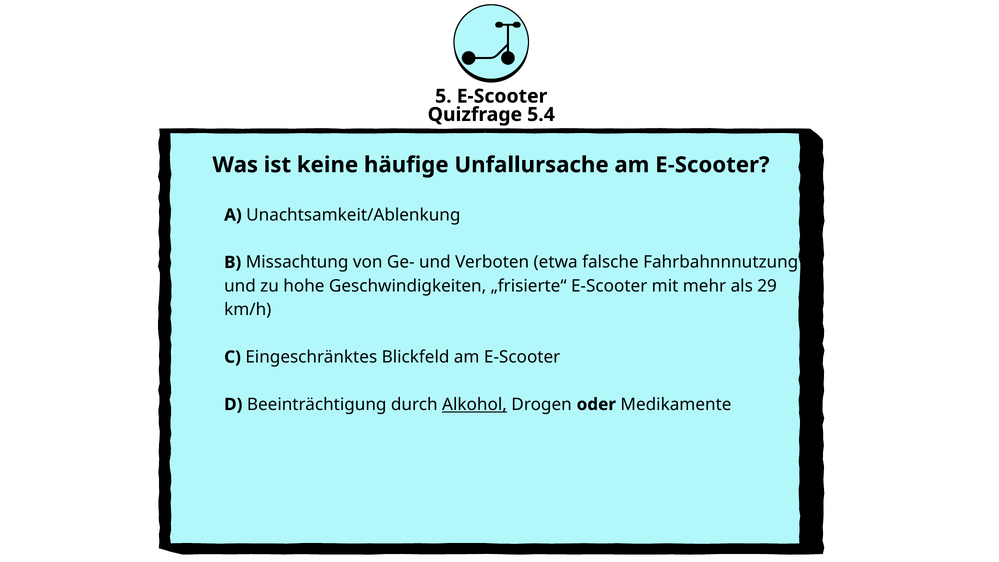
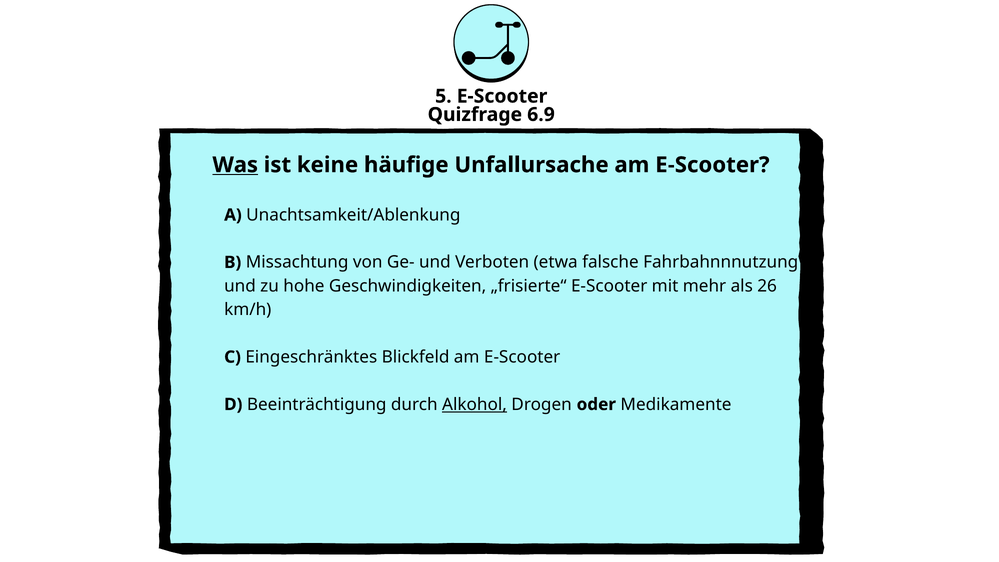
5.4: 5.4 -> 6.9
Was underline: none -> present
29: 29 -> 26
